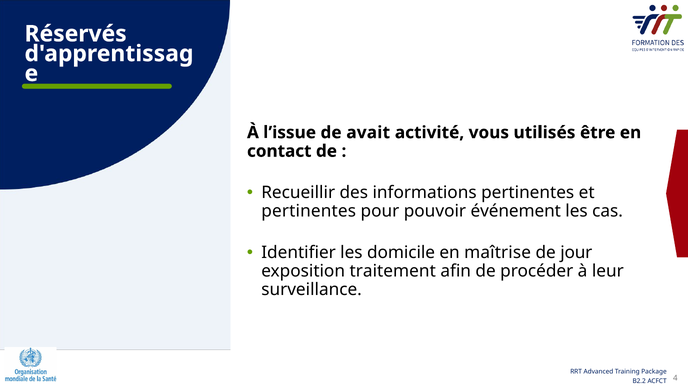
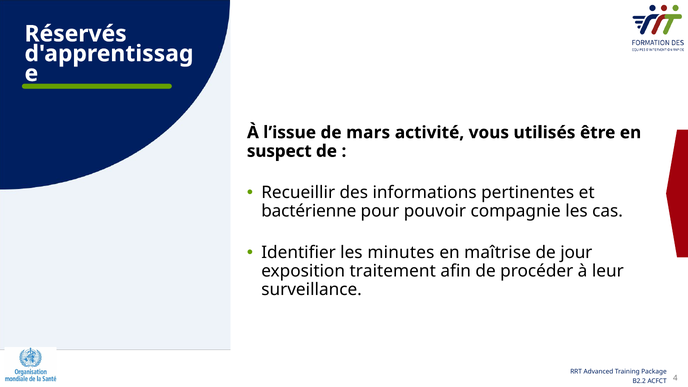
avait: avait -> mars
contact: contact -> suspect
pertinentes at (309, 211): pertinentes -> bactérienne
événement: événement -> compagnie
domicile: domicile -> minutes
